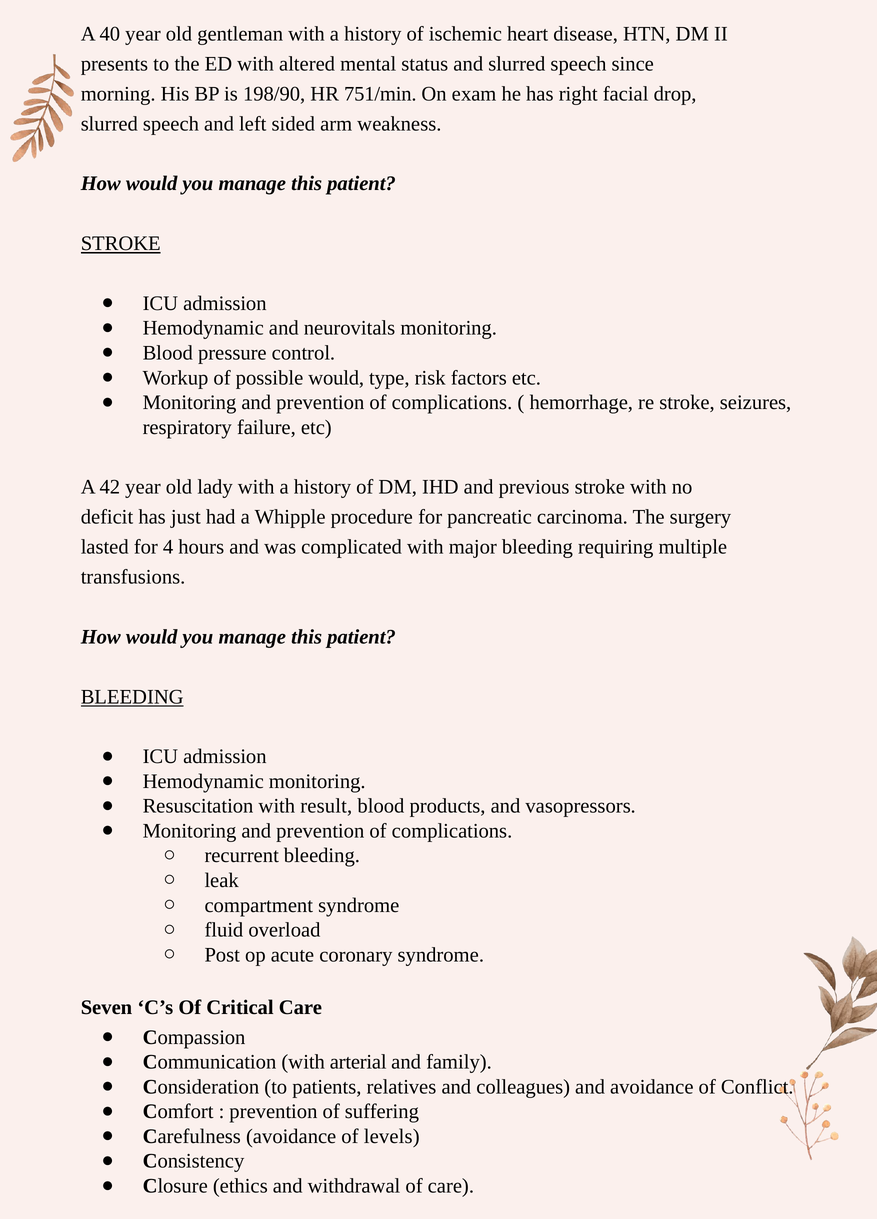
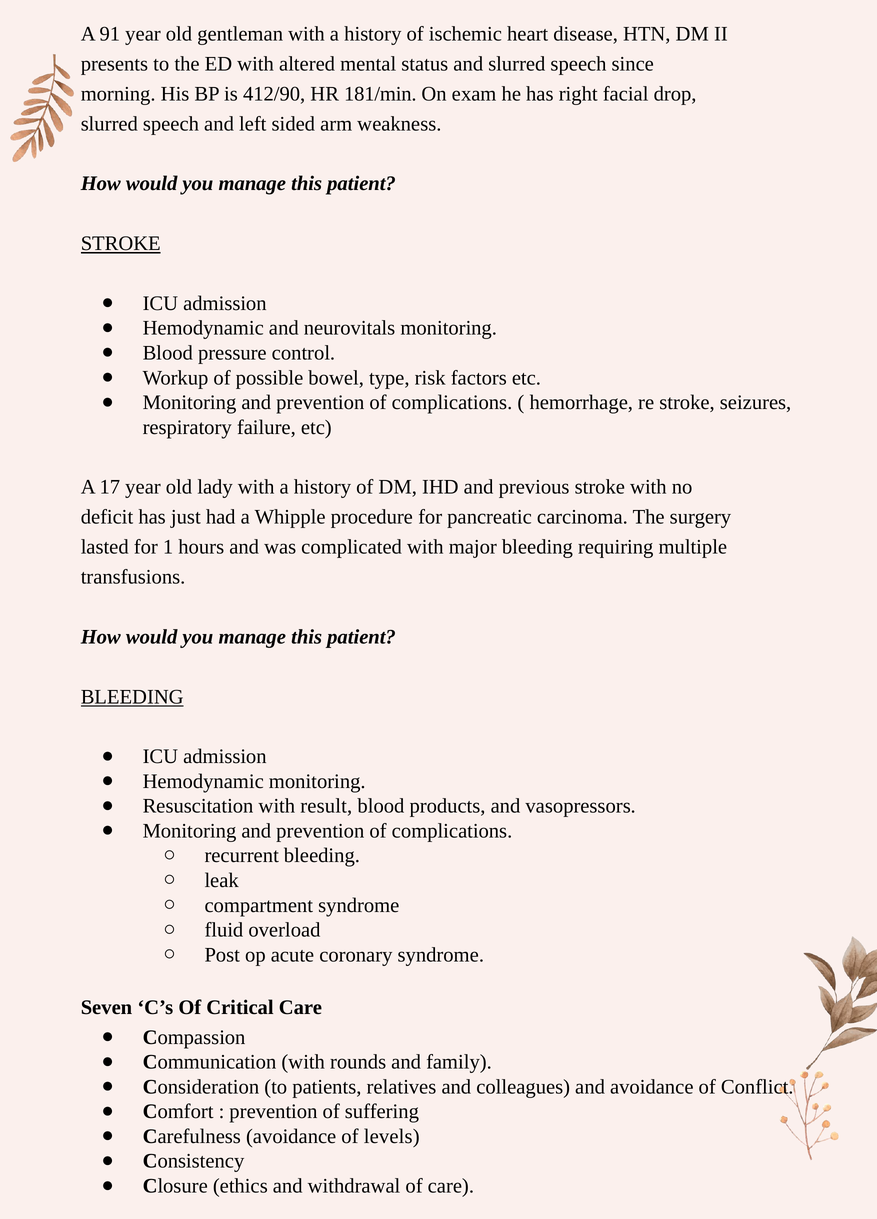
40: 40 -> 91
198/90: 198/90 -> 412/90
751/min: 751/min -> 181/min
possible would: would -> bowel
42: 42 -> 17
4: 4 -> 1
arterial: arterial -> rounds
